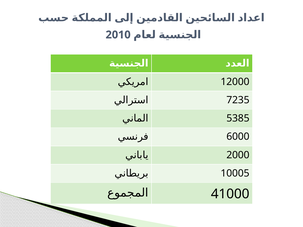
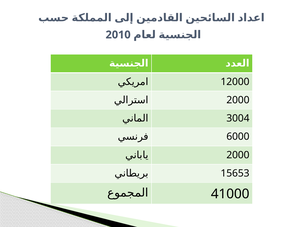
7235 at (238, 100): 7235 -> 2000
5385: 5385 -> 3004
10005: 10005 -> 15653
